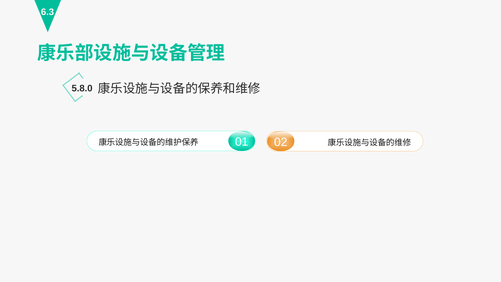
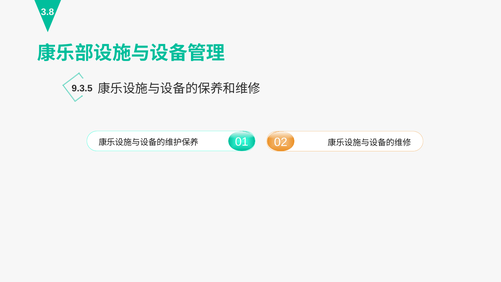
6.3: 6.3 -> 3.8
5.8.0: 5.8.0 -> 9.3.5
